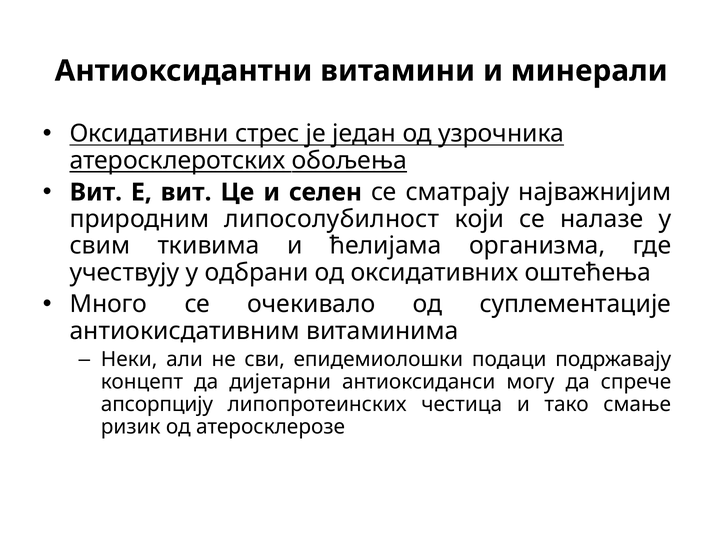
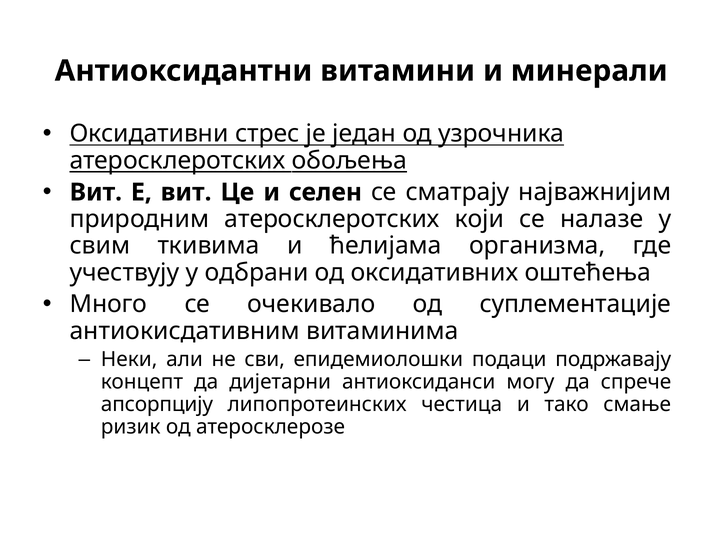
природним липосолубилност: липосолубилност -> атеросклеротских
